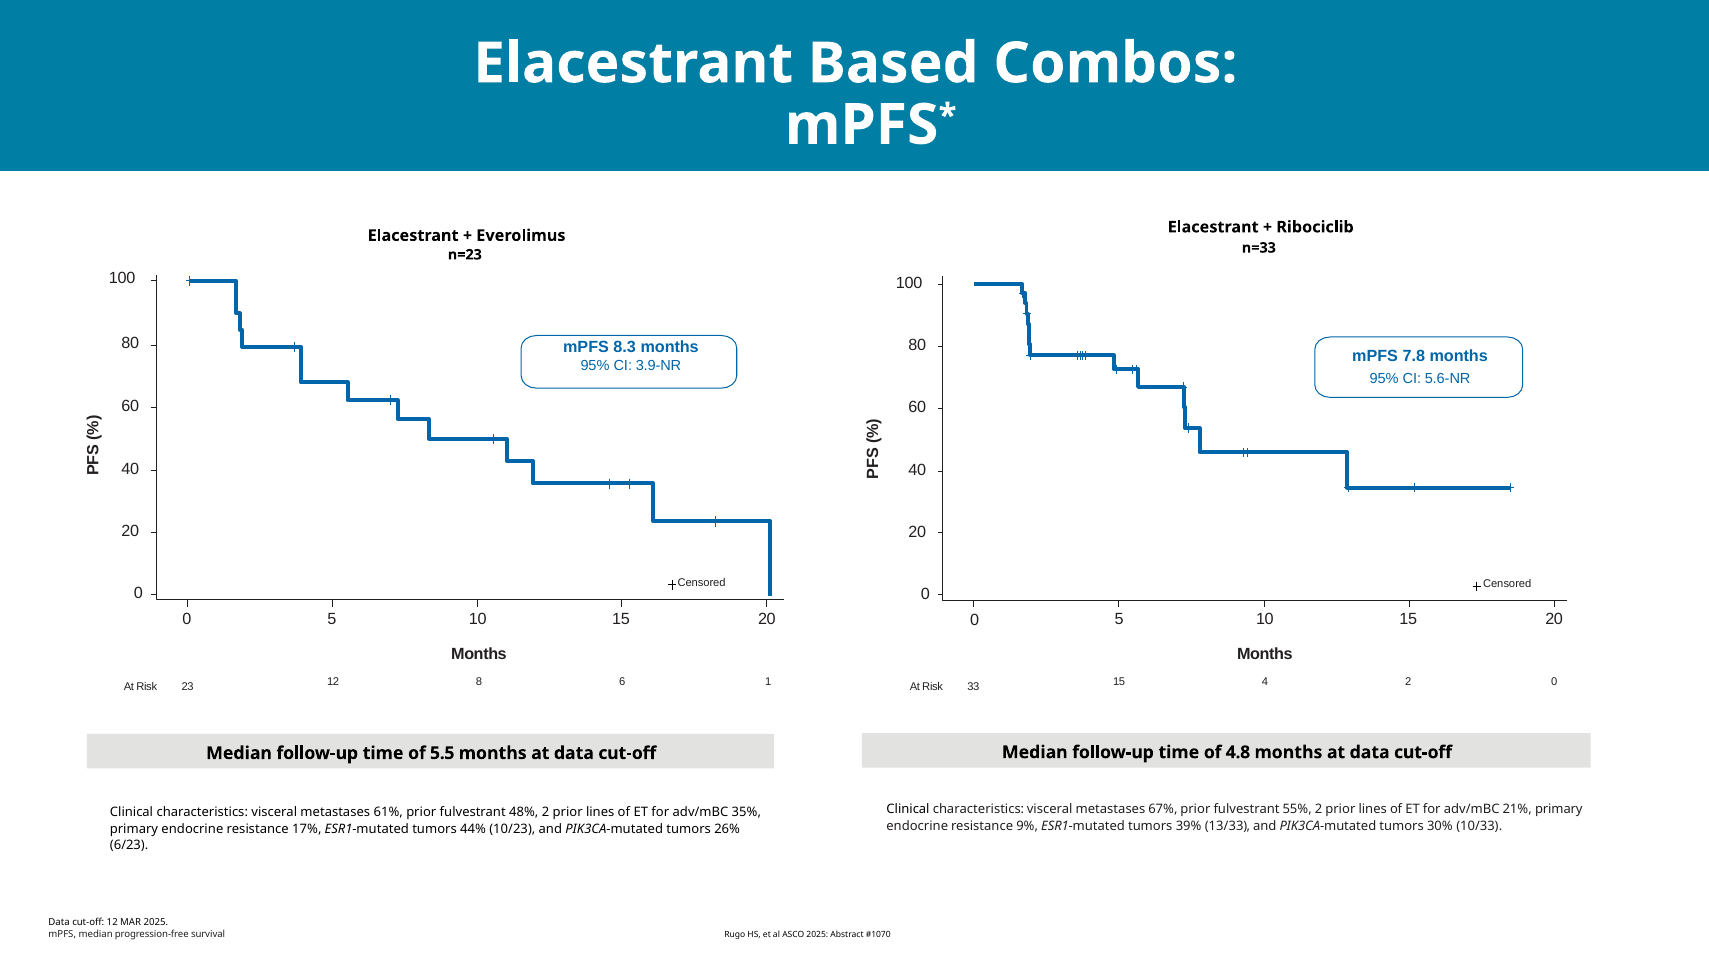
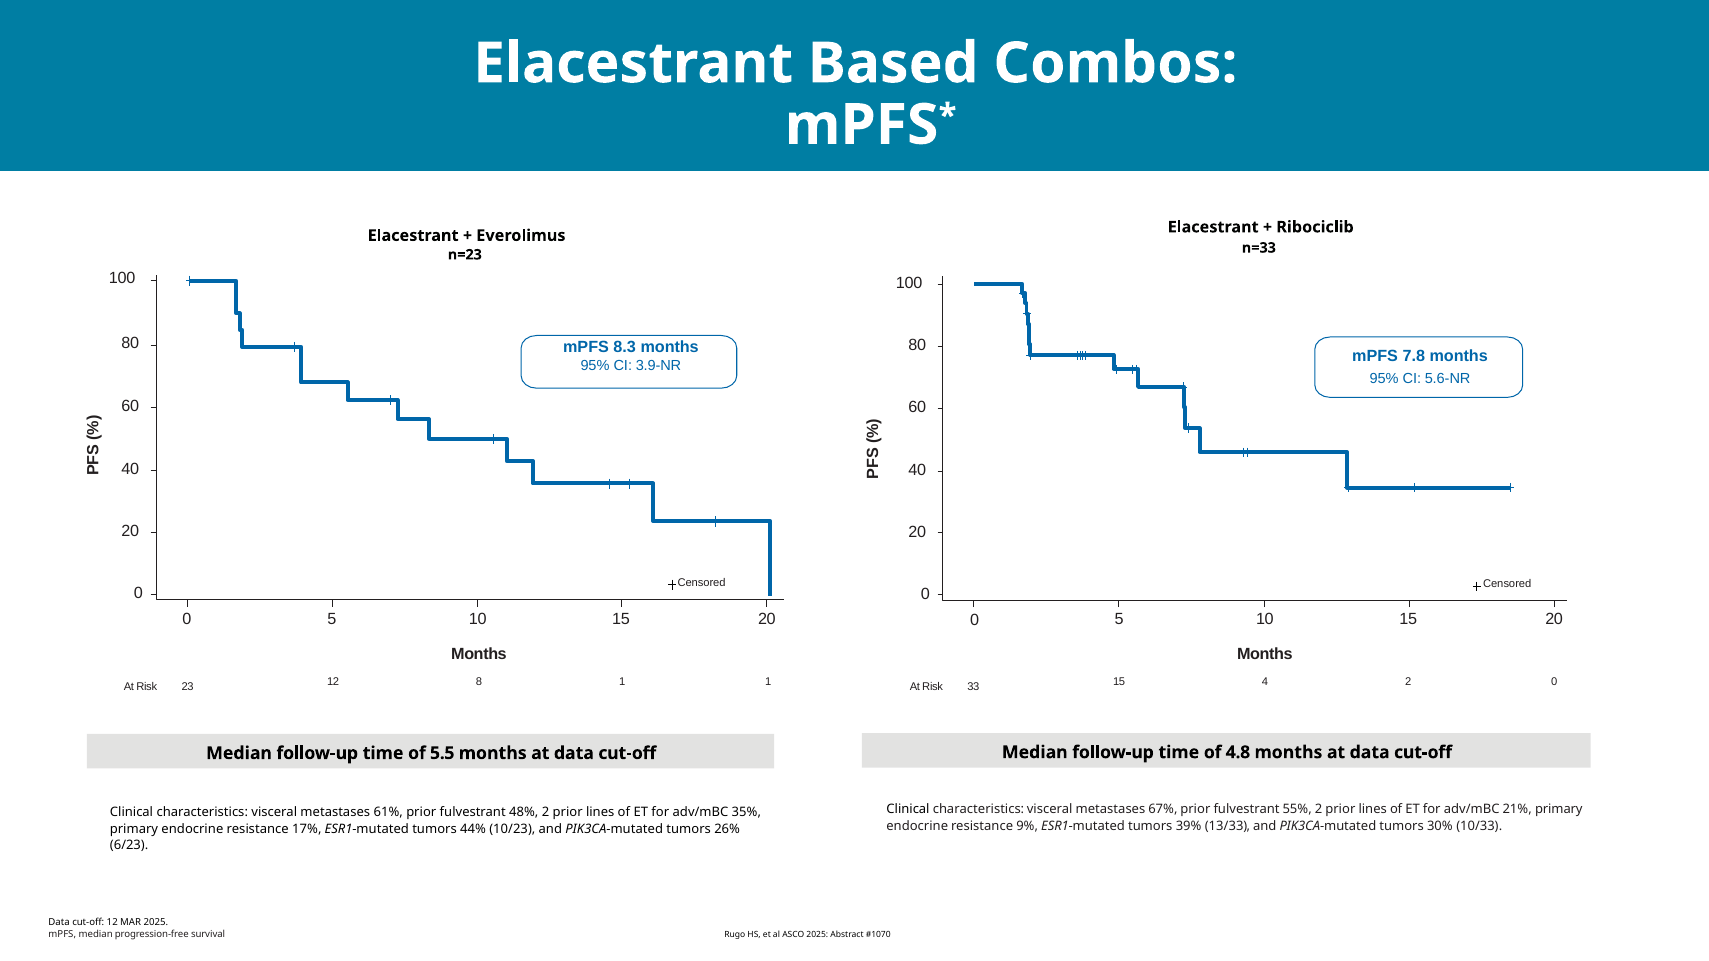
8 6: 6 -> 1
